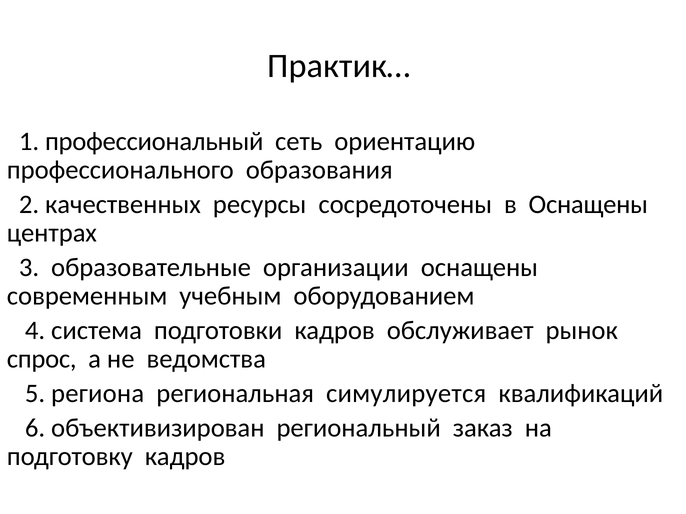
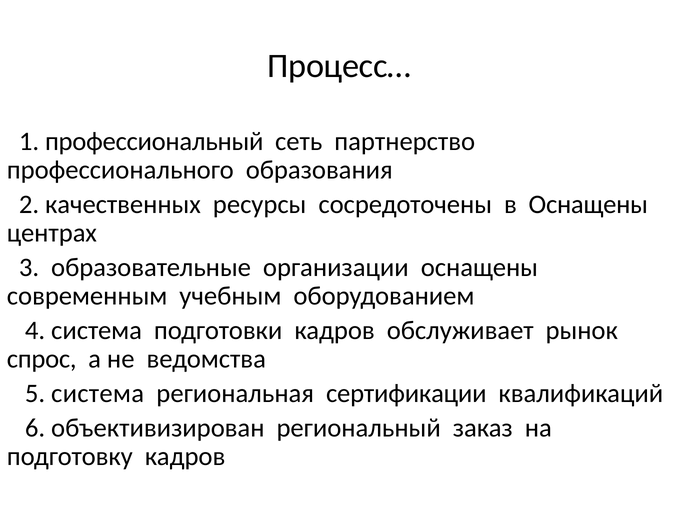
Практик…: Практик… -> Процесс…
ориентацию: ориентацию -> партнерство
5 региона: региона -> система
симулируется: симулируется -> сертификации
